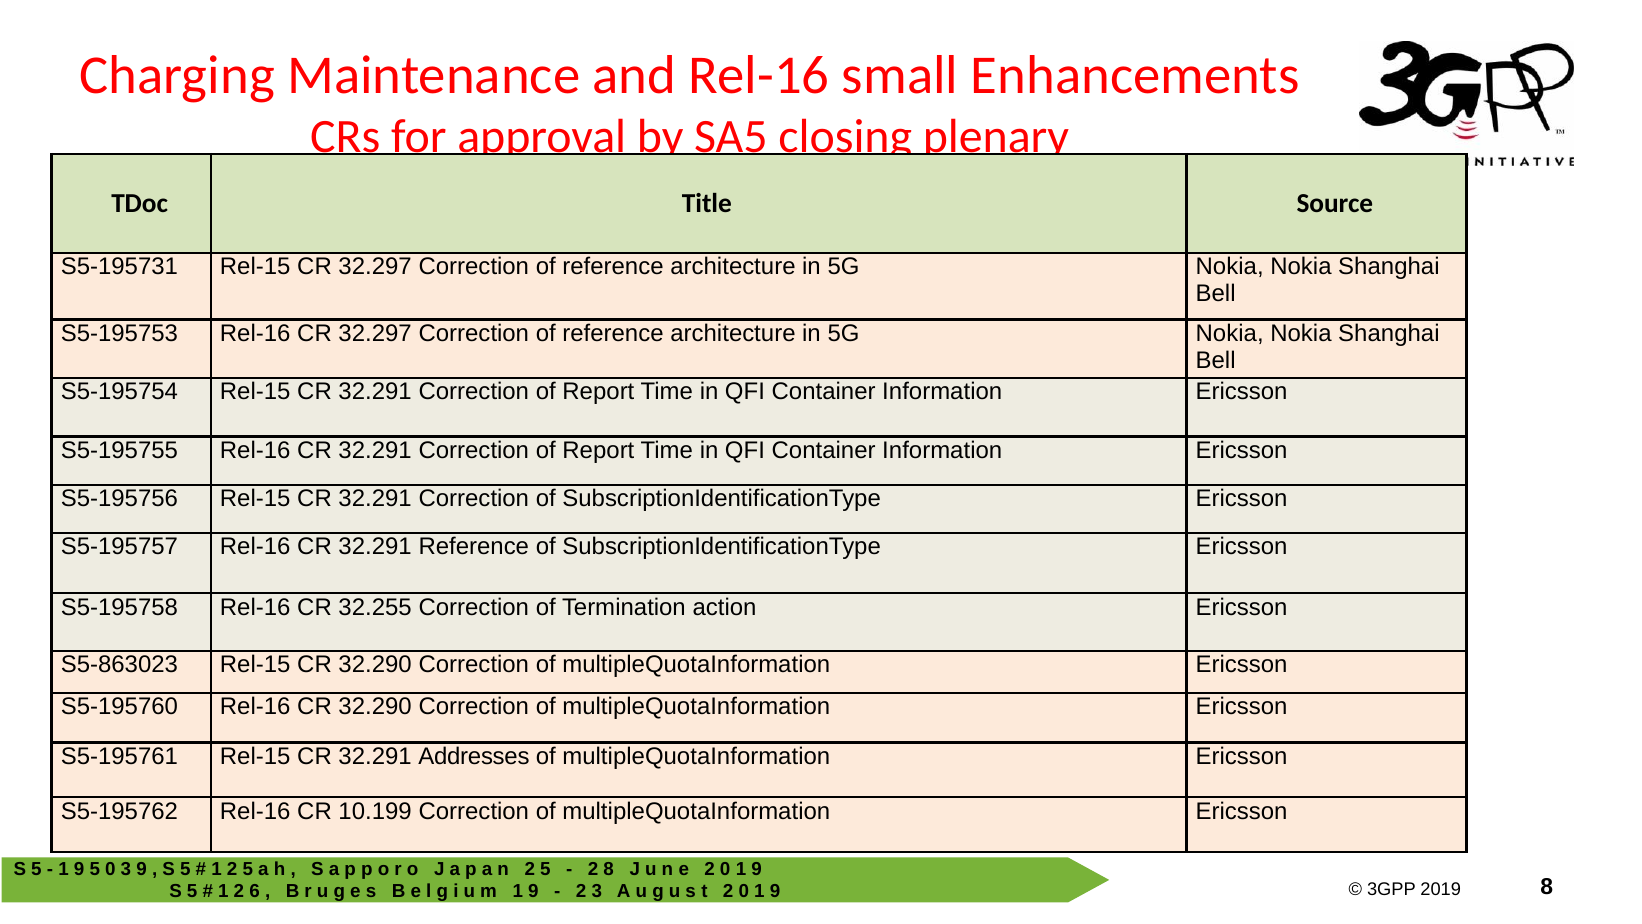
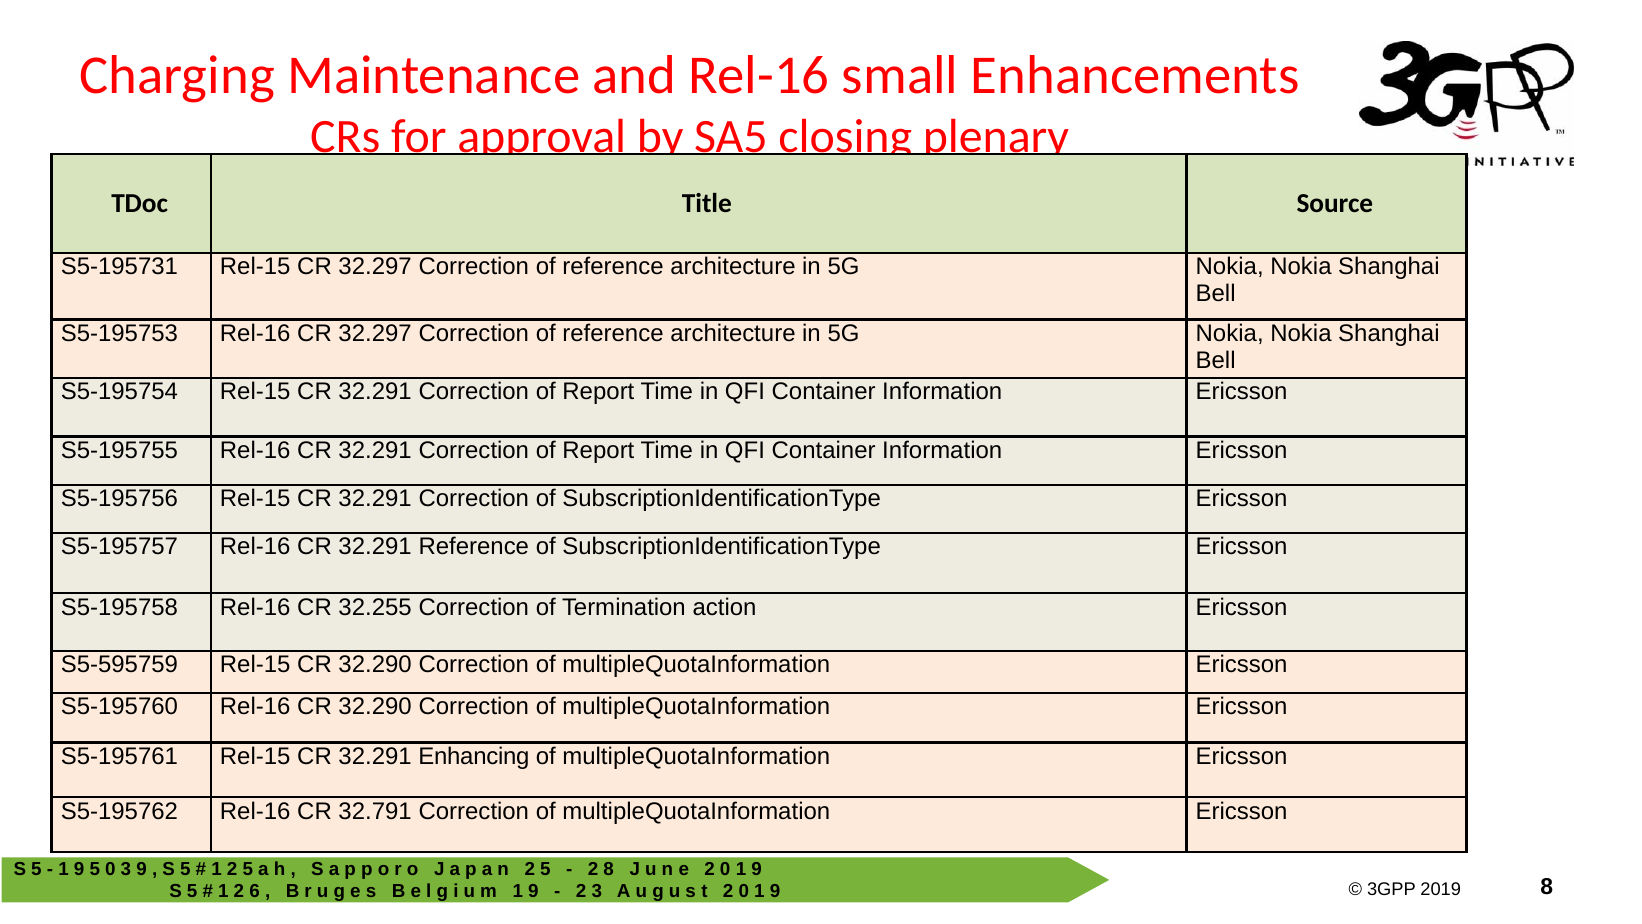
S5-863023: S5-863023 -> S5-595759
Addresses: Addresses -> Enhancing
10.199: 10.199 -> 32.791
